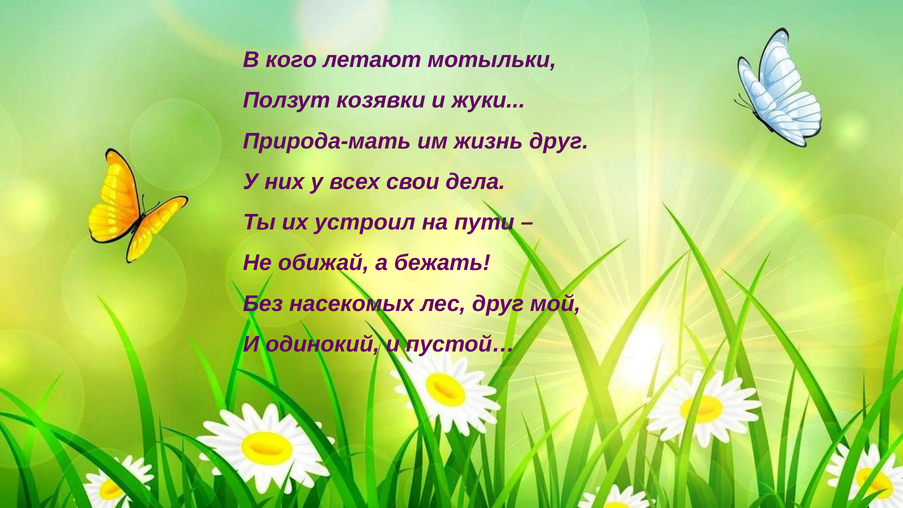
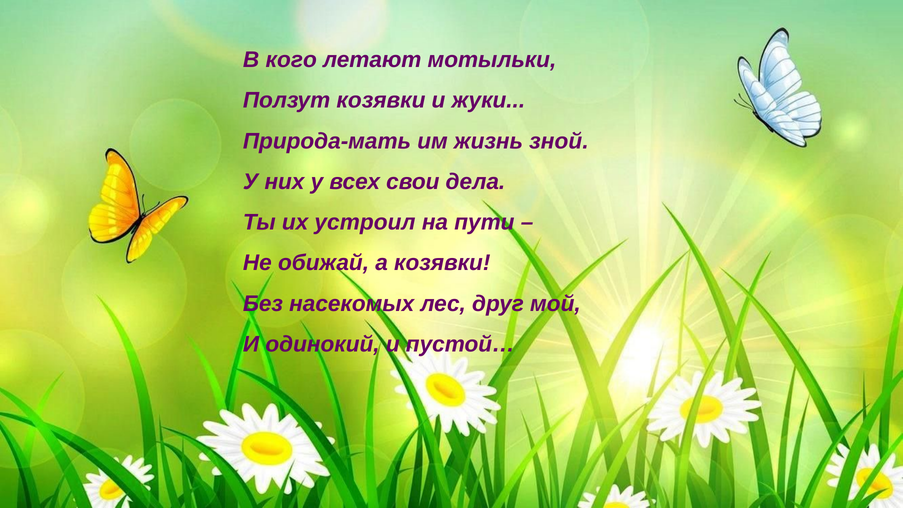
жизнь друг: друг -> зной
а бежать: бежать -> козявки
